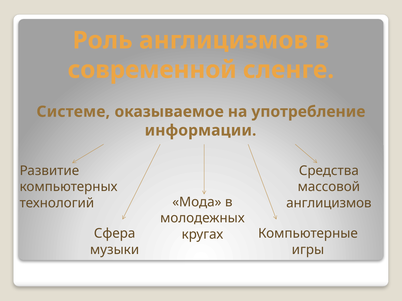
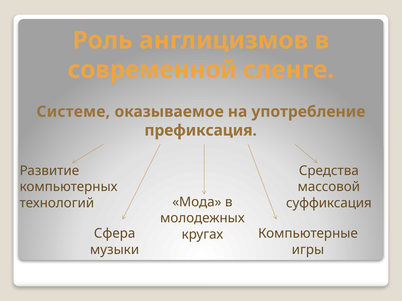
информации: информации -> префиксация
англицизмов at (329, 203): англицизмов -> суффиксация
